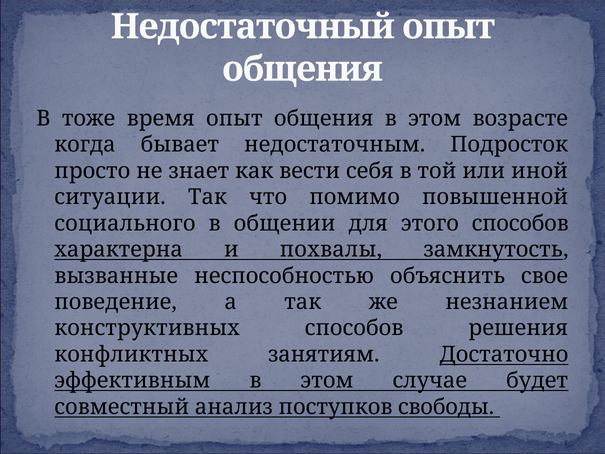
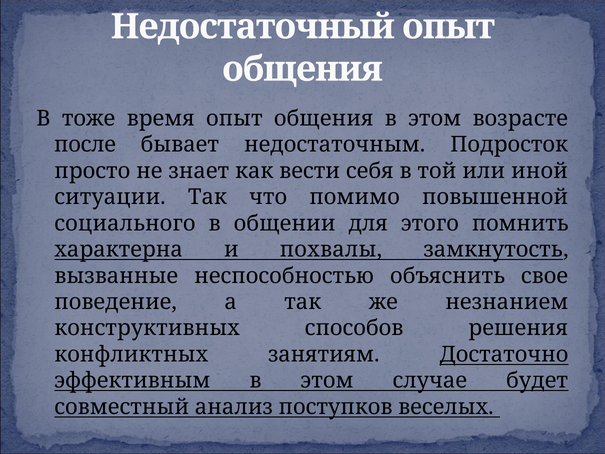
когда: когда -> после
этого способов: способов -> помнить
свободы: свободы -> веселых
